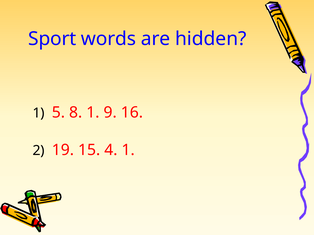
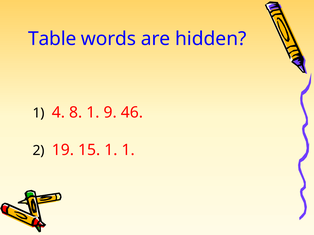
Sport: Sport -> Table
5: 5 -> 4
16: 16 -> 46
15 4: 4 -> 1
